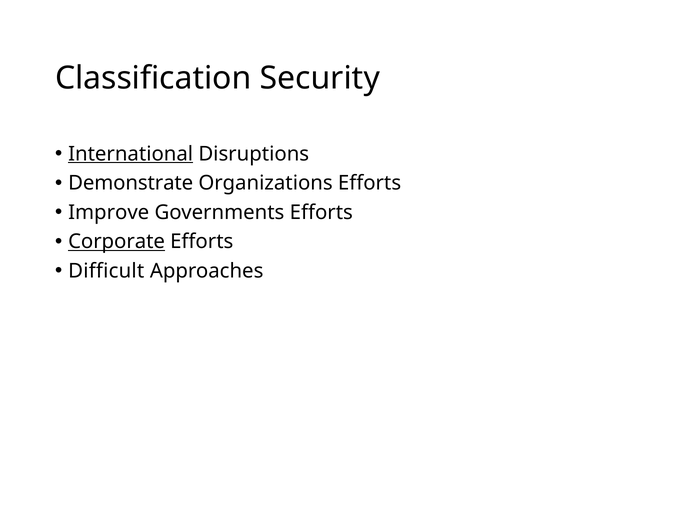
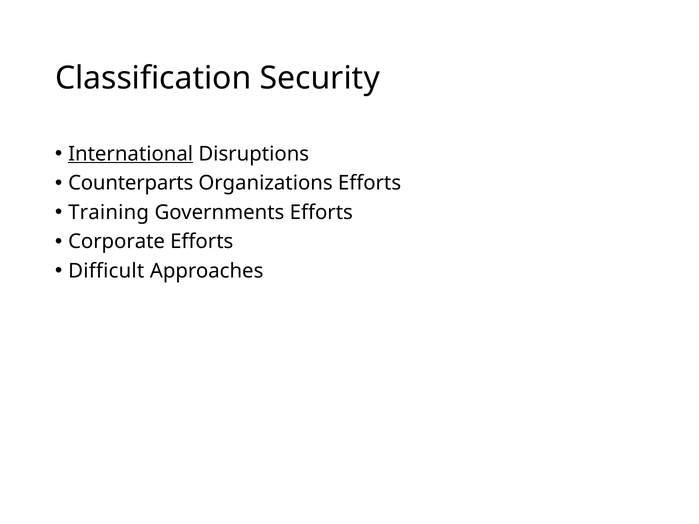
Demonstrate: Demonstrate -> Counterparts
Improve: Improve -> Training
Corporate underline: present -> none
